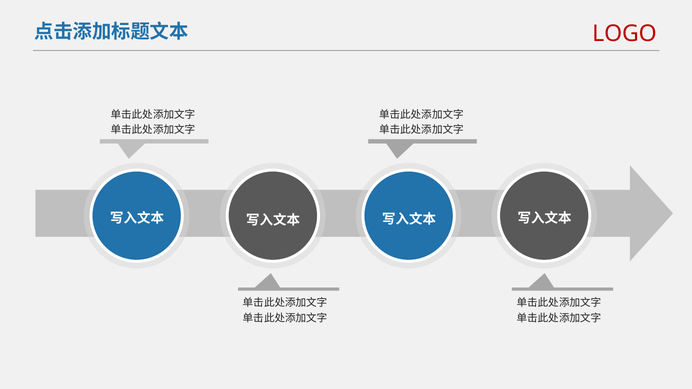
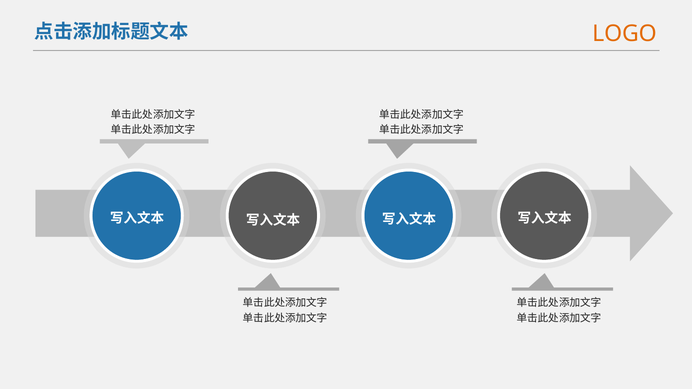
LOGO colour: red -> orange
